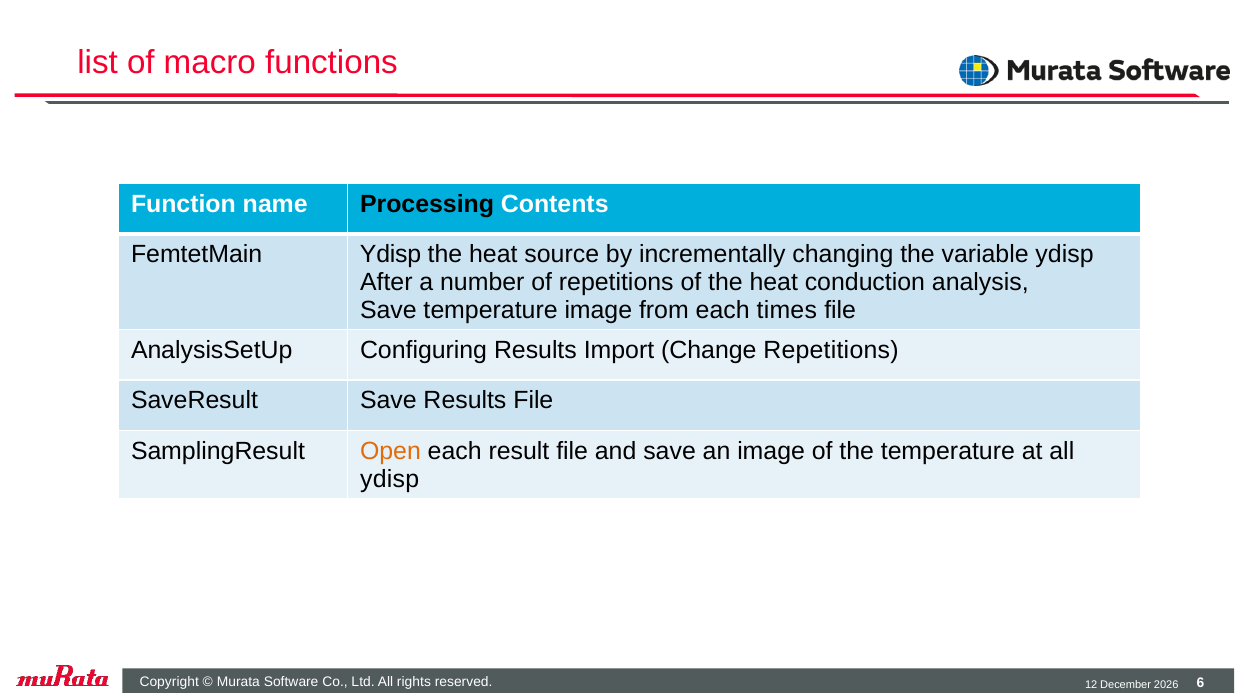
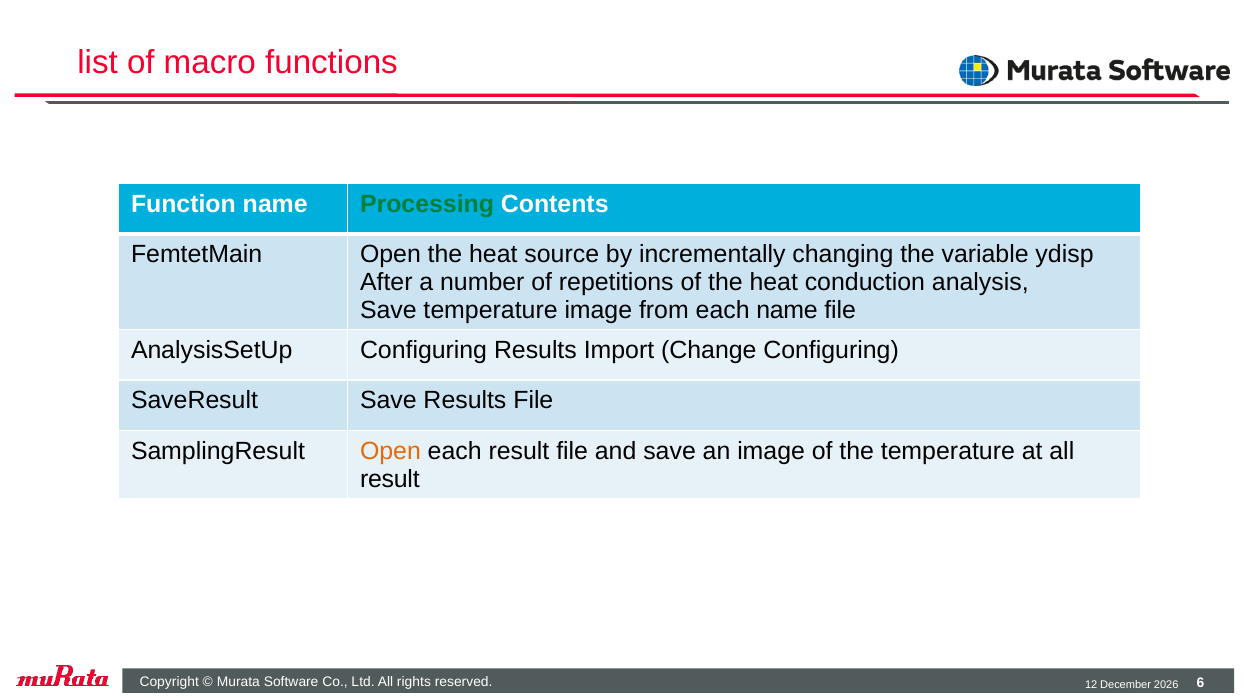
Processing colour: black -> green
FemtetMain Ydisp: Ydisp -> Open
each times: times -> name
Change Repetitions: Repetitions -> Configuring
ydisp at (390, 479): ydisp -> result
